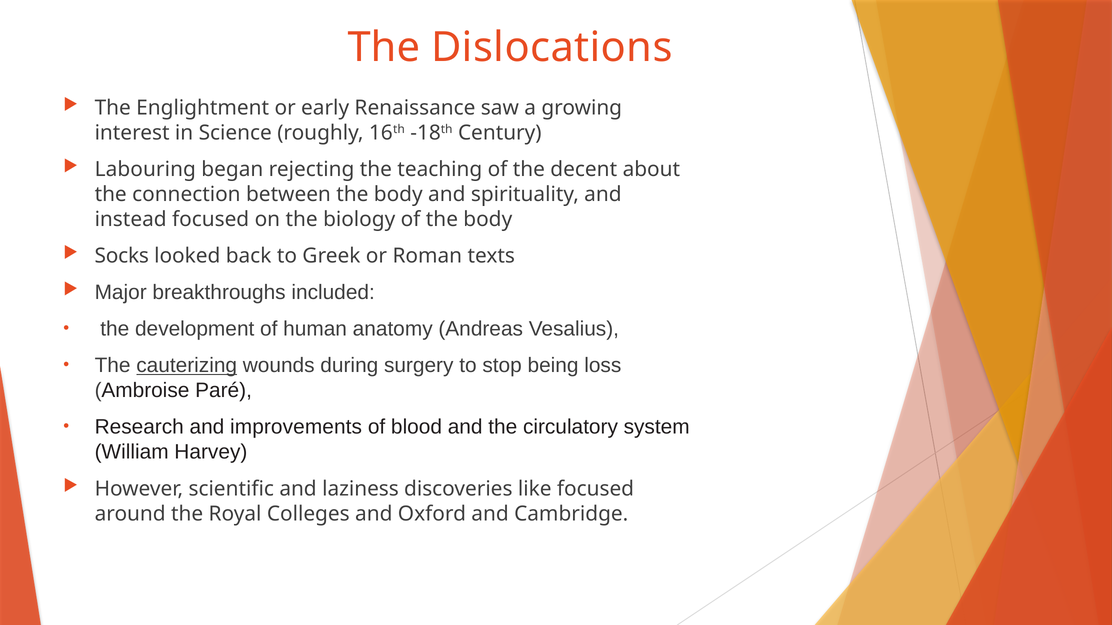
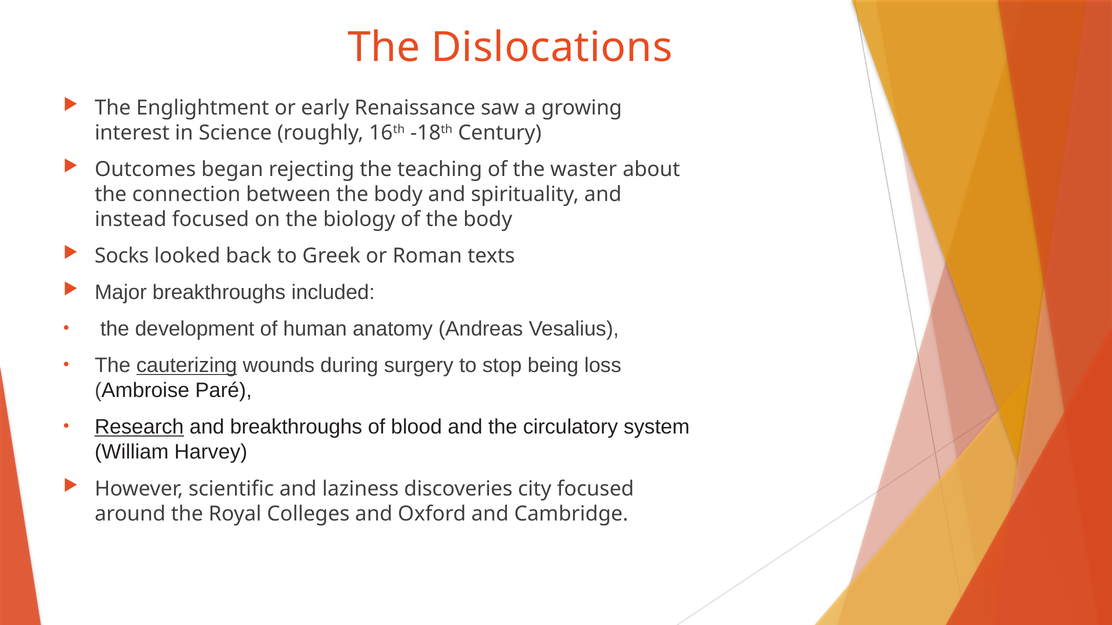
Labouring: Labouring -> Outcomes
decent: decent -> waster
Research underline: none -> present
and improvements: improvements -> breakthroughs
like: like -> city
